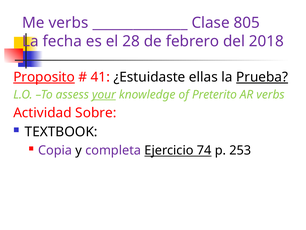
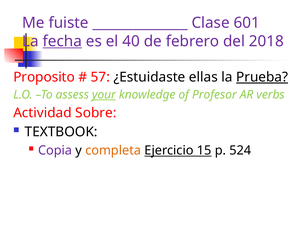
Me verbs: verbs -> fuiste
805: 805 -> 601
fecha underline: none -> present
28: 28 -> 40
Proposito underline: present -> none
41: 41 -> 57
Preterito: Preterito -> Profesor
completa colour: purple -> orange
74: 74 -> 15
253: 253 -> 524
